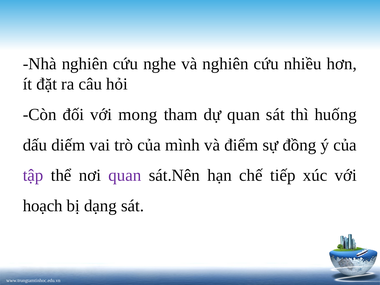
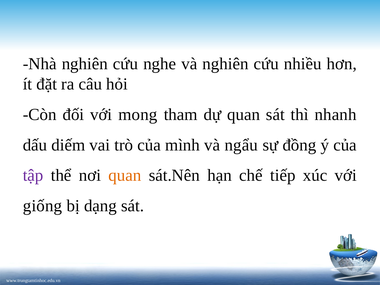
huống: huống -> nhanh
điểm: điểm -> ngẩu
quan at (125, 175) colour: purple -> orange
hoạch: hoạch -> giống
